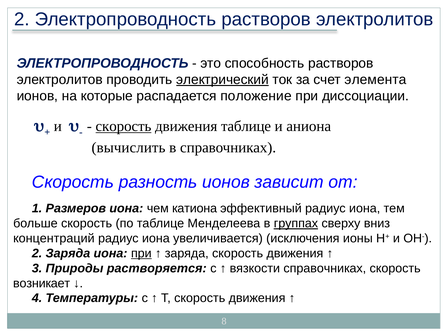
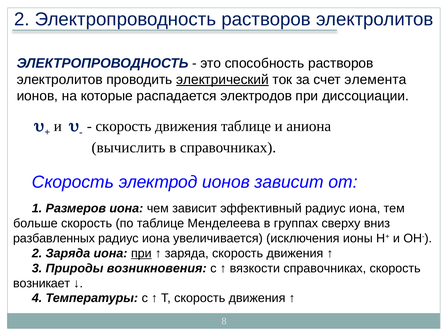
положение: положение -> электродов
скорость at (123, 126) underline: present -> none
разность: разность -> электрод
чем катиона: катиона -> зависит
группах underline: present -> none
концентраций: концентраций -> разбавленных
растворяется: растворяется -> возникновения
